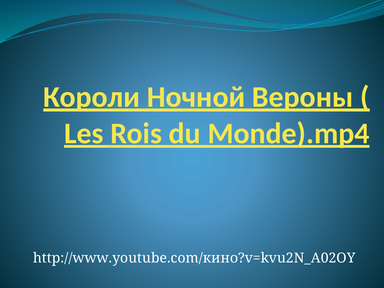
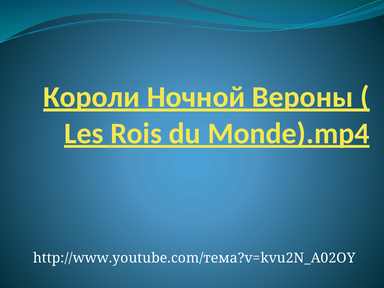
http://www.youtube.com/кино?v=kvu2N_A02OY: http://www.youtube.com/кино?v=kvu2N_A02OY -> http://www.youtube.com/тема?v=kvu2N_A02OY
